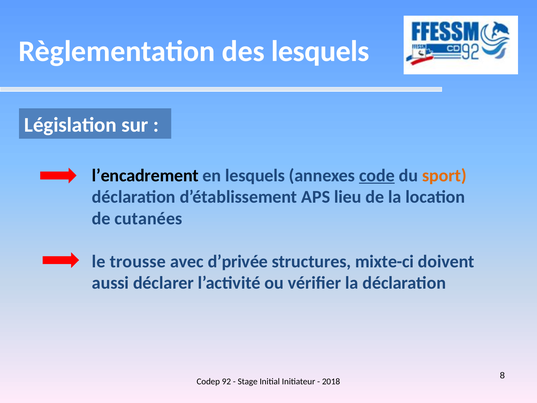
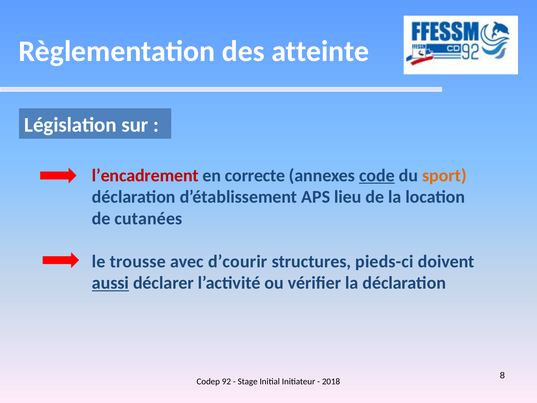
des lesquels: lesquels -> atteinte
l’encadrement colour: black -> red
en lesquels: lesquels -> correcte
d’privée: d’privée -> d’courir
mixte-ci: mixte-ci -> pieds-ci
aussi underline: none -> present
